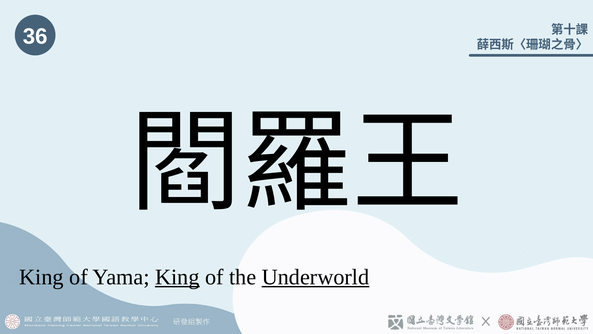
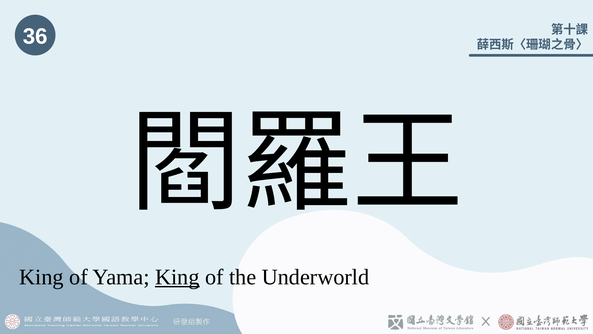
Underworld underline: present -> none
